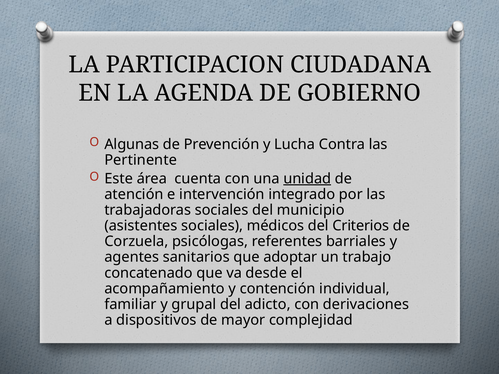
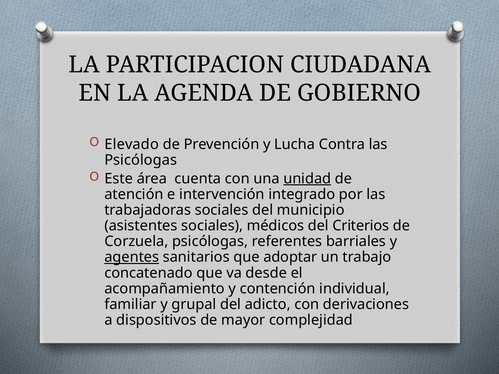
Algunas: Algunas -> Elevado
Pertinente at (141, 160): Pertinente -> Psicólogas
agentes underline: none -> present
